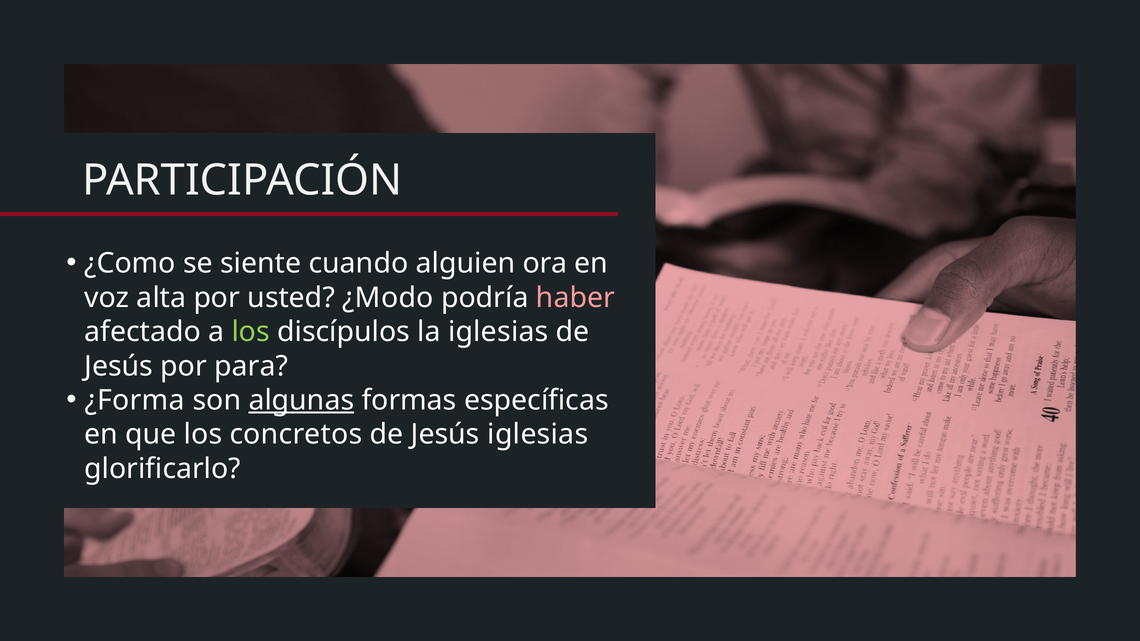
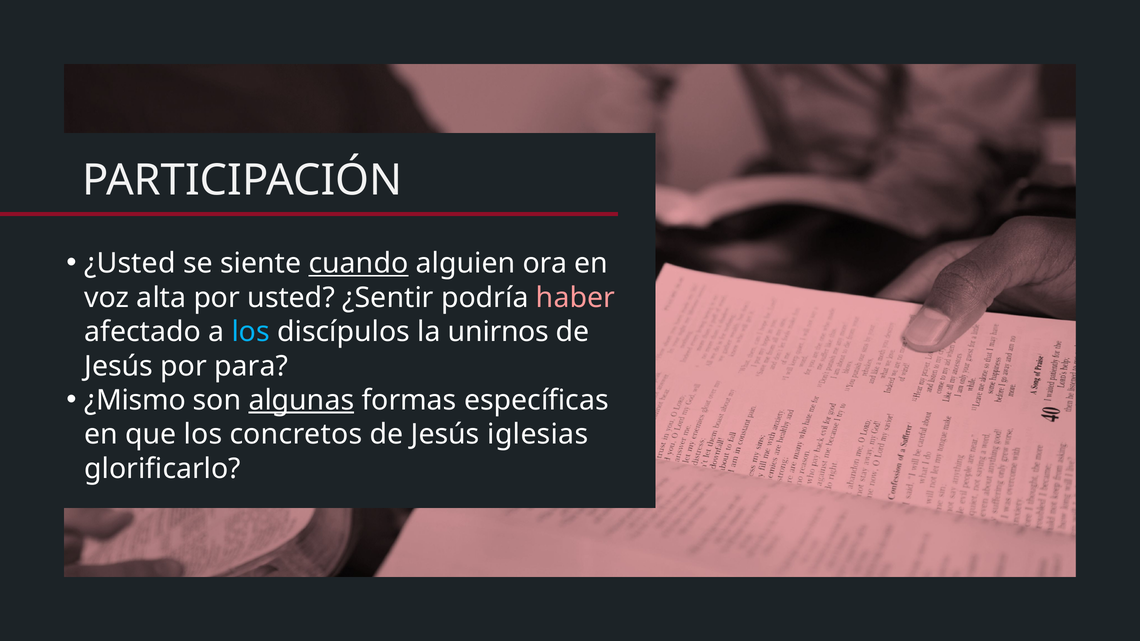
¿Como: ¿Como -> ¿Usted
cuando underline: none -> present
¿Modo: ¿Modo -> ¿Sentir
los at (251, 332) colour: light green -> light blue
la iglesias: iglesias -> unirnos
¿Forma: ¿Forma -> ¿Mismo
